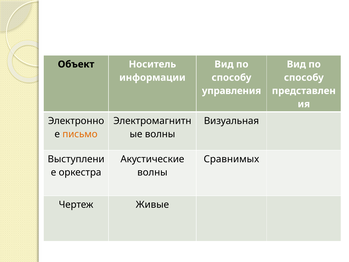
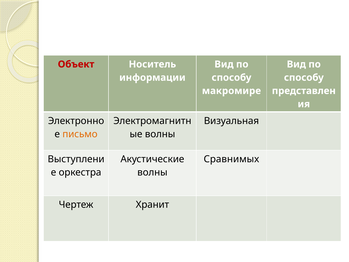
Объект colour: black -> red
управления: управления -> макромире
Живые: Живые -> Хранит
